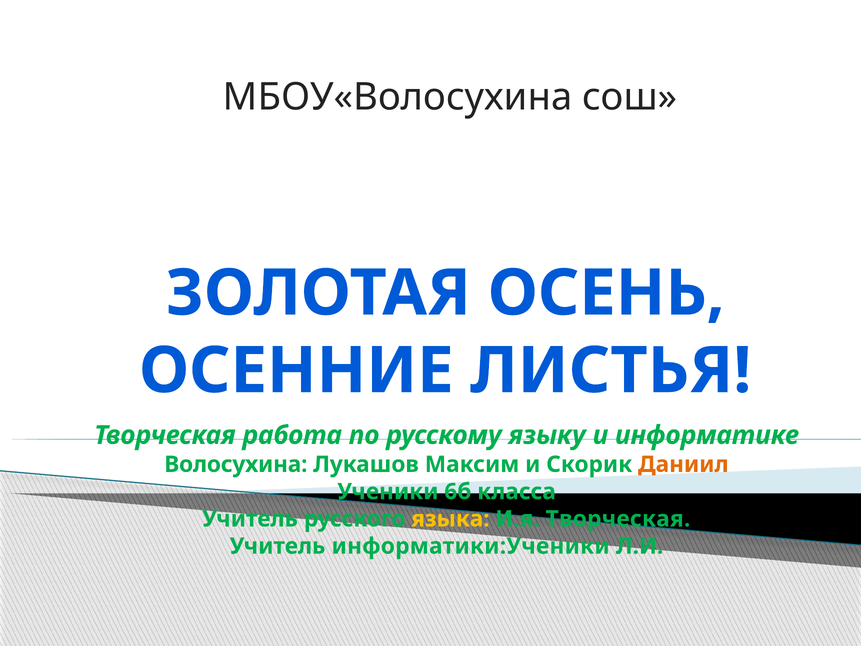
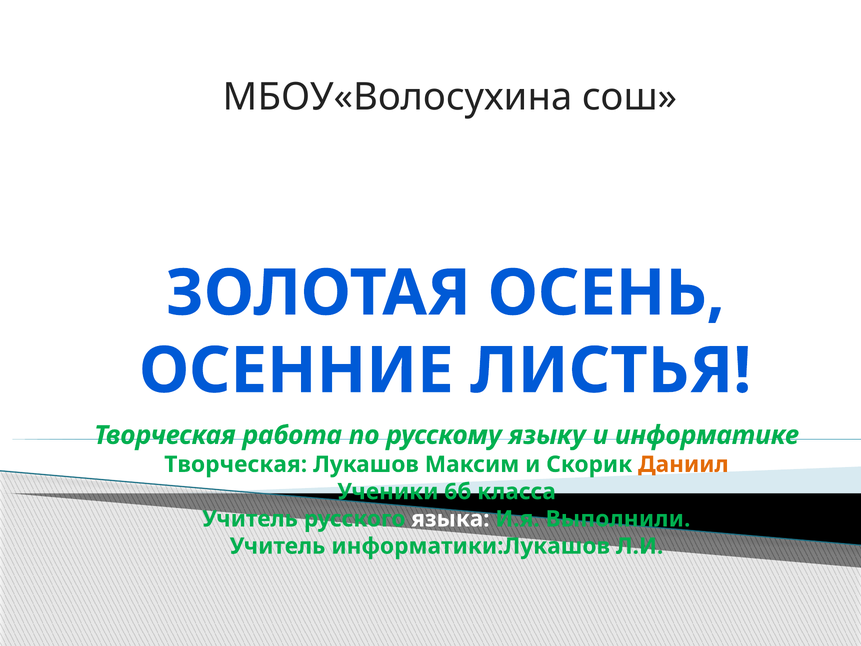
Волосухина at (236, 464): Волосухина -> Творческая
языка colour: yellow -> white
И.я Творческая: Творческая -> Выполнили
информатики:Ученики: информатики:Ученики -> информатики:Лукашов
